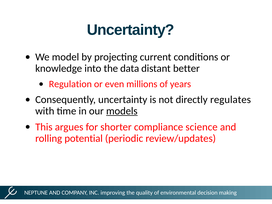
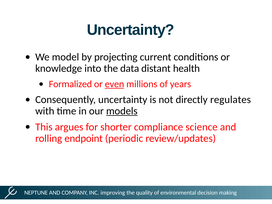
better: better -> health
Regulation: Regulation -> Formalized
even underline: none -> present
potential: potential -> endpoint
